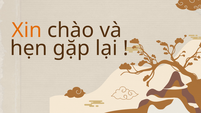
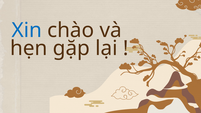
Xin colour: orange -> blue
